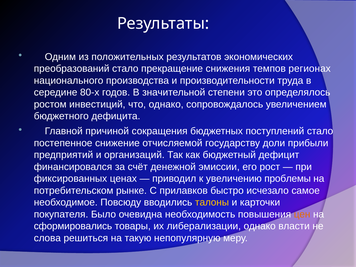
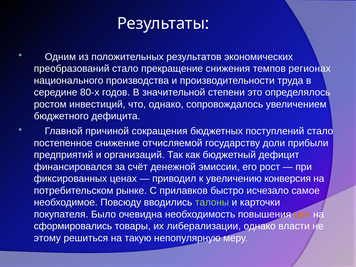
проблемы: проблемы -> конверсия
талоны colour: yellow -> light green
слова: слова -> этому
